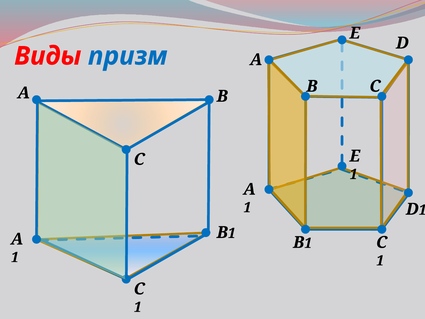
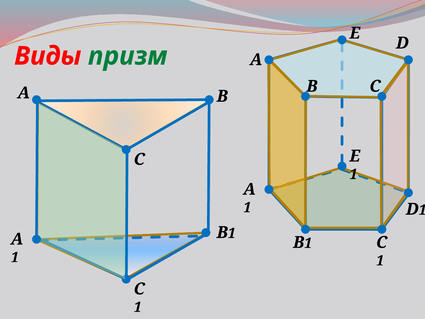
призм colour: blue -> green
